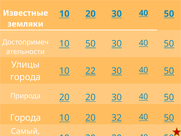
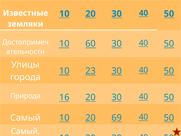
10 50: 50 -> 60
22: 22 -> 23
Природа 20: 20 -> 16
Города at (25, 118): Города -> Самый
32: 32 -> 69
